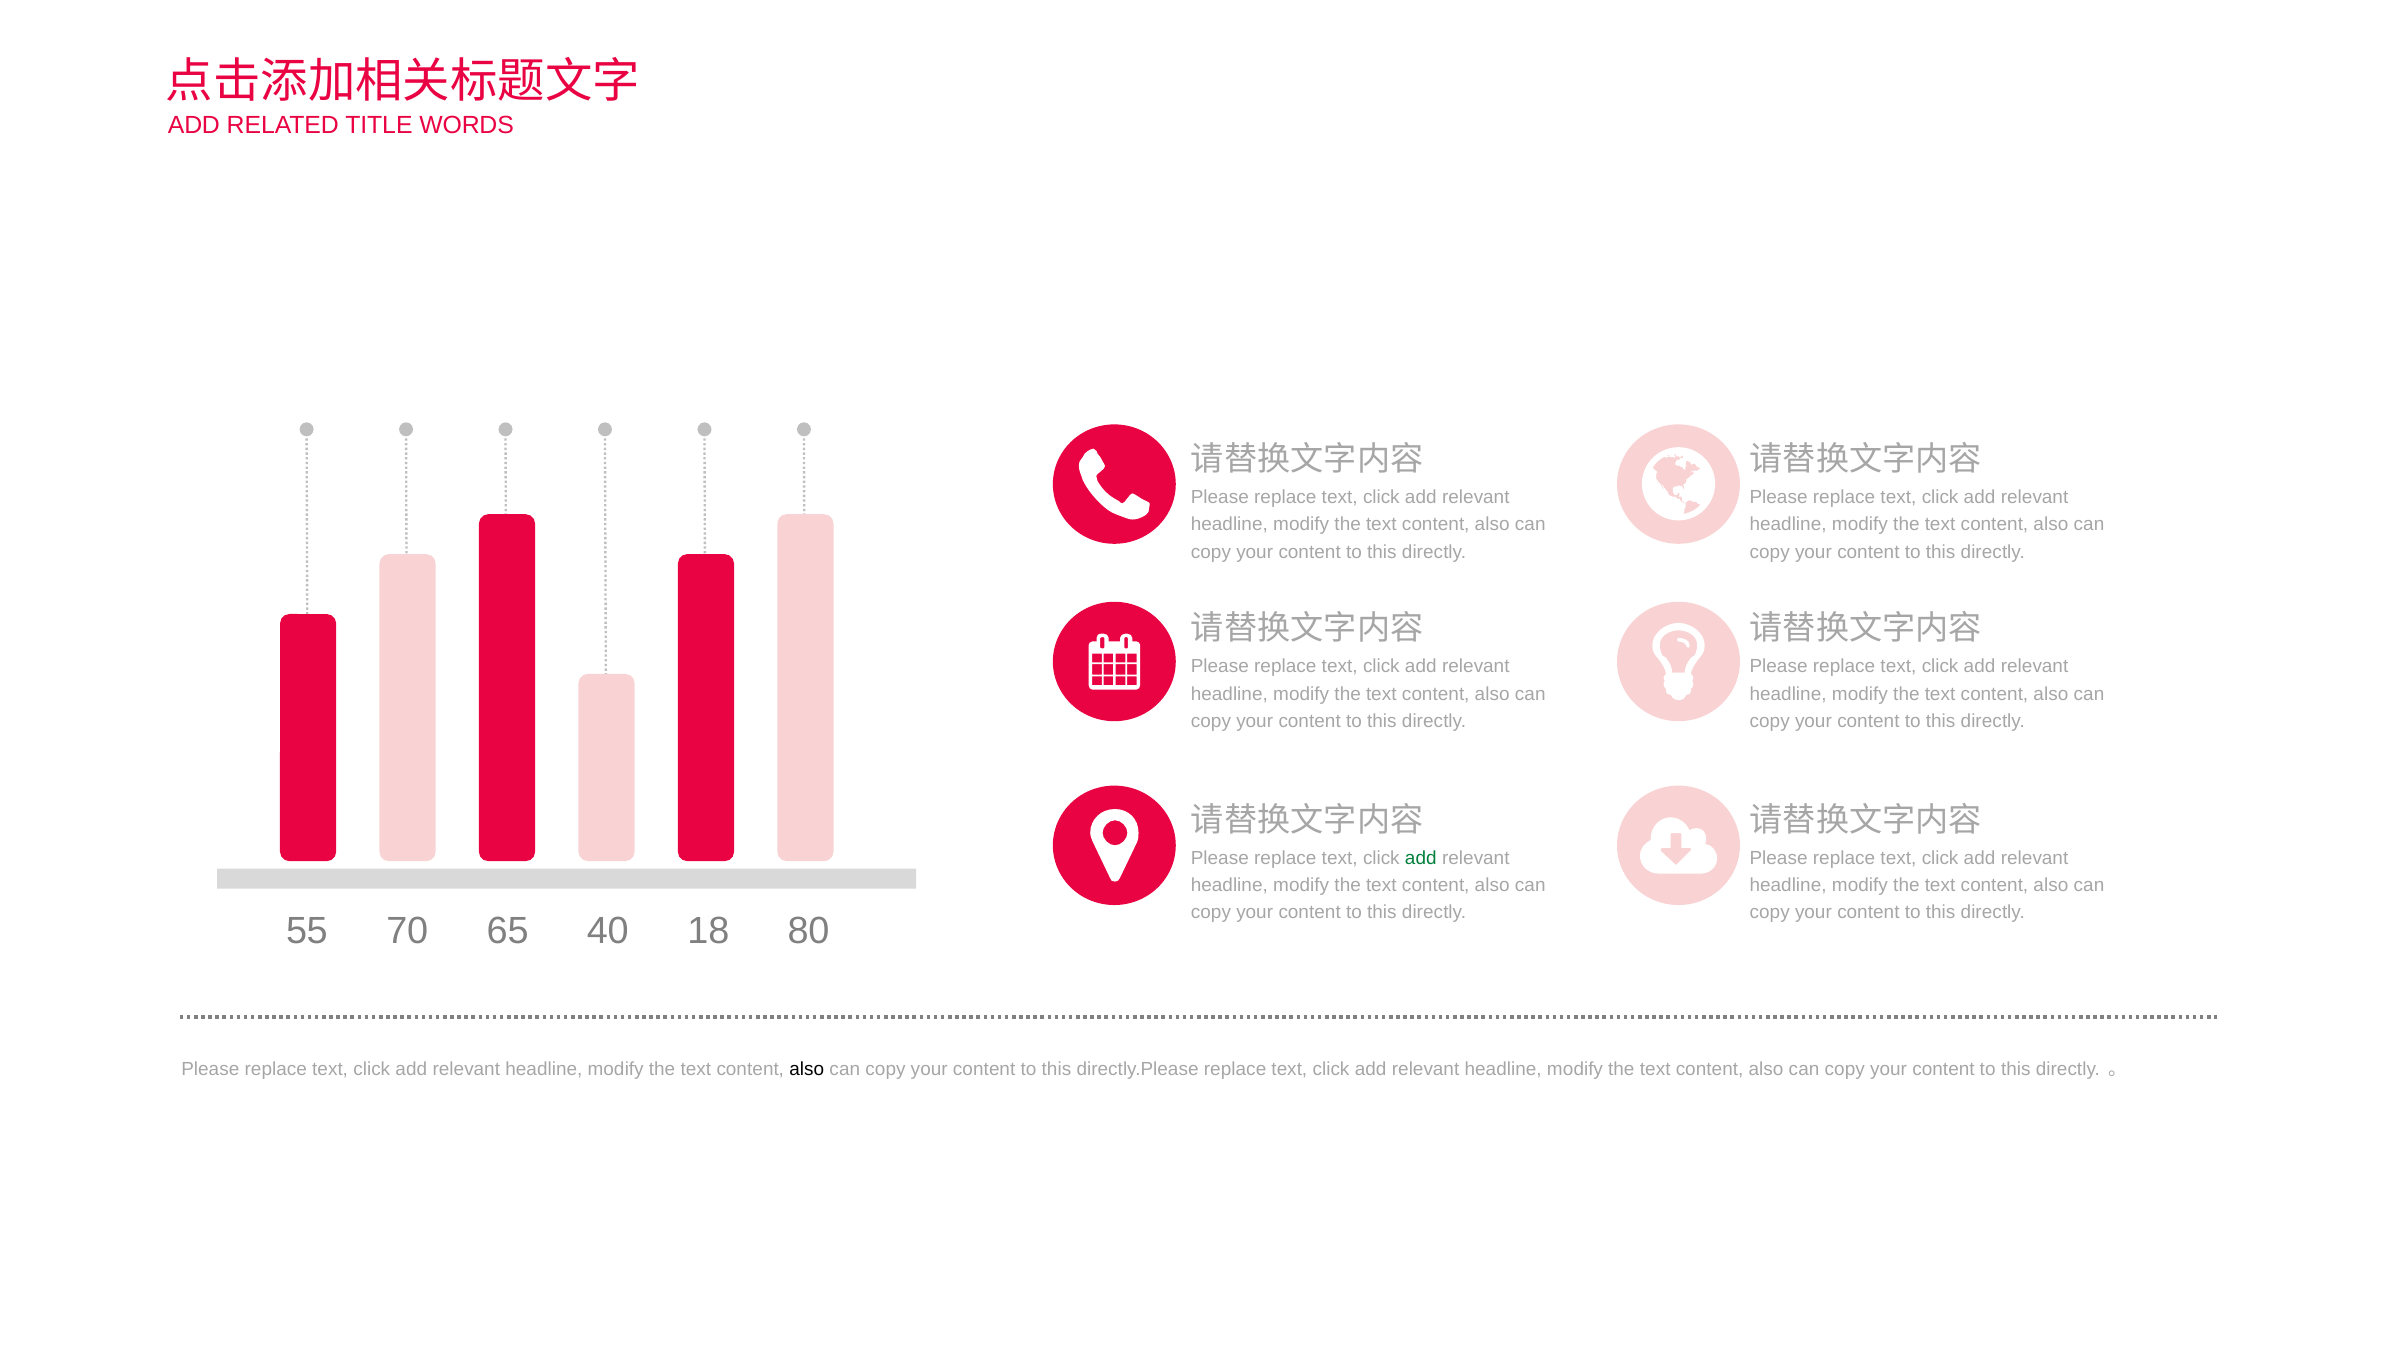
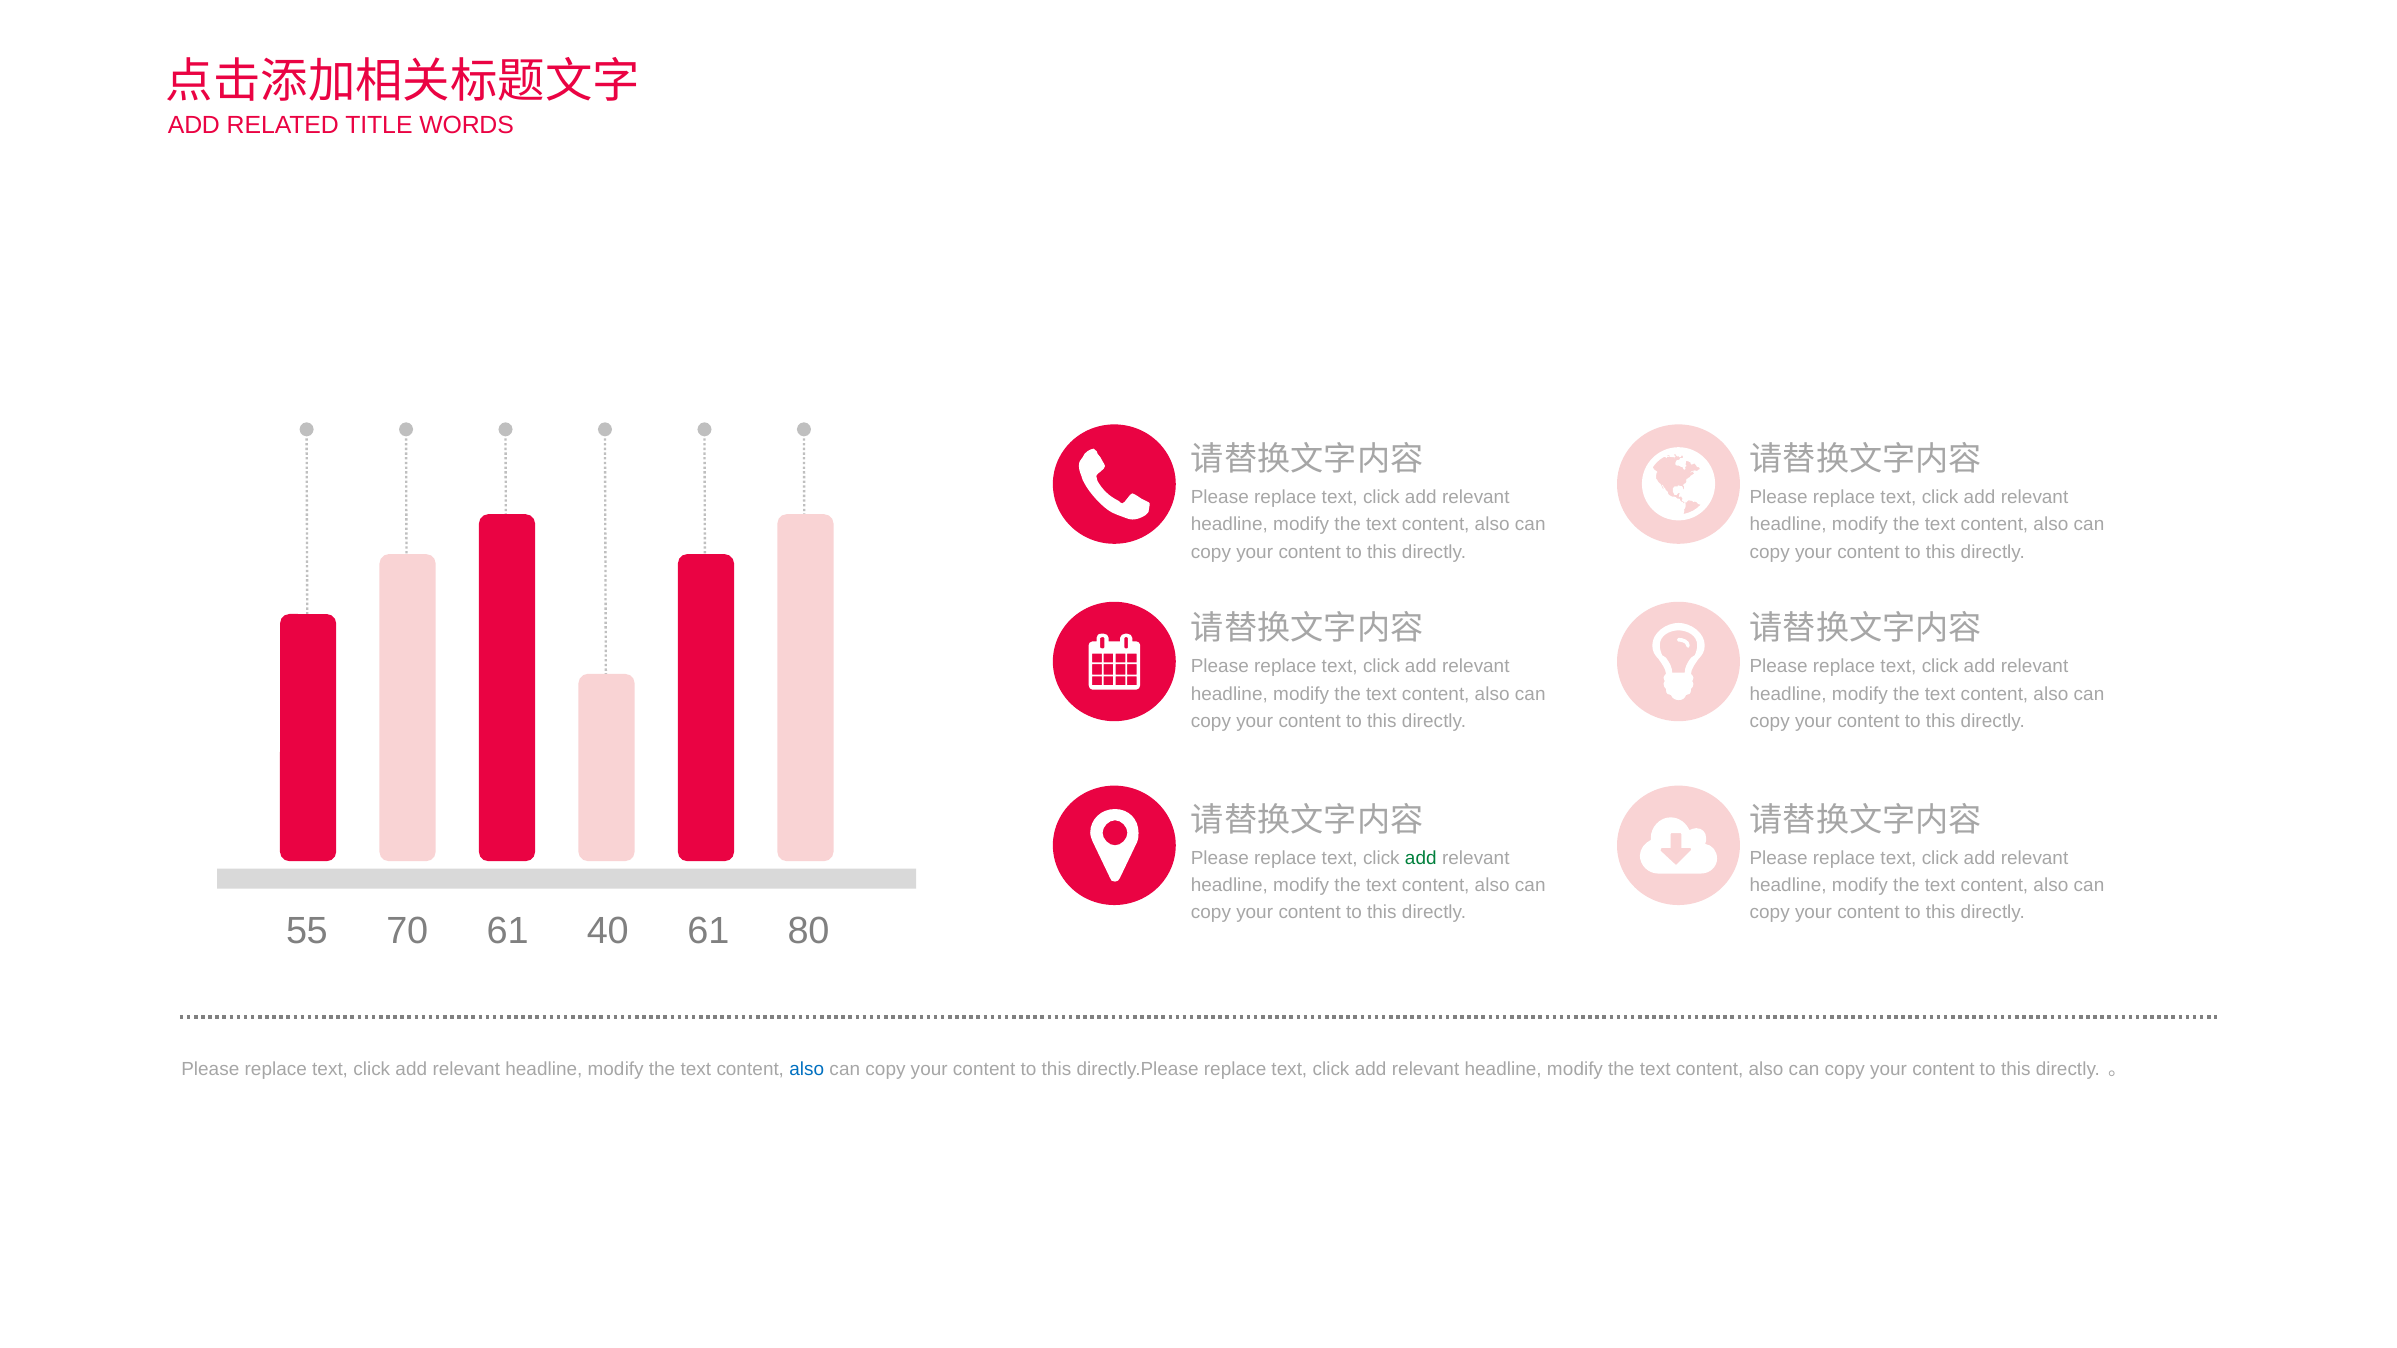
70 65: 65 -> 61
40 18: 18 -> 61
also at (807, 1069) colour: black -> blue
